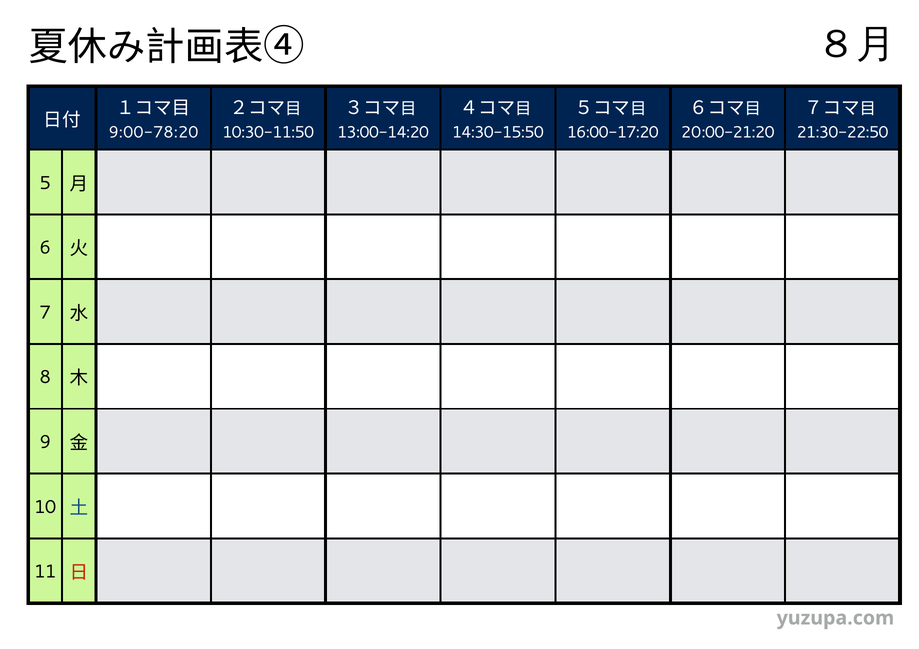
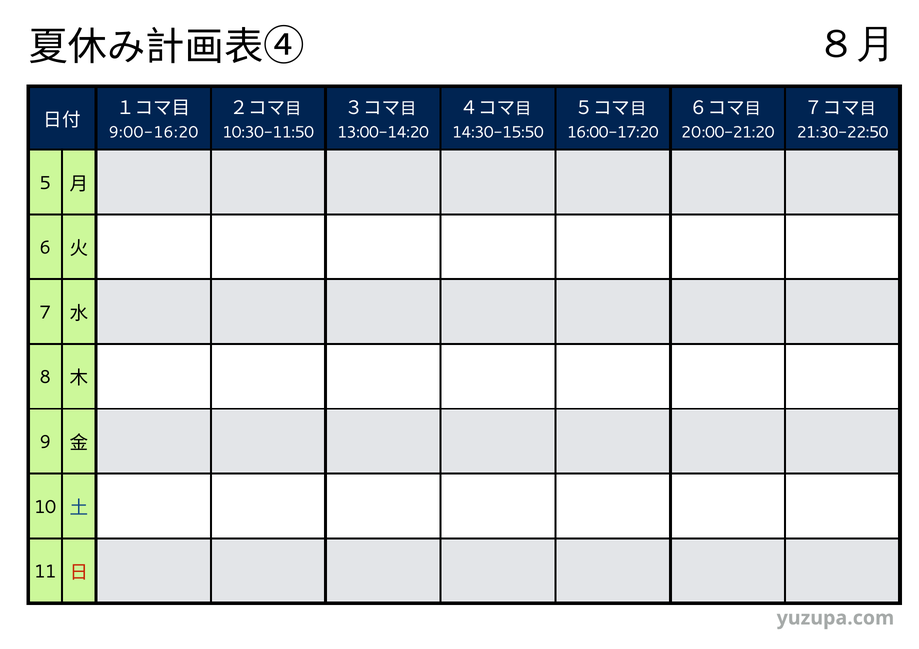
9:00-78:20: 9:00-78:20 -> 9:00-16:20
